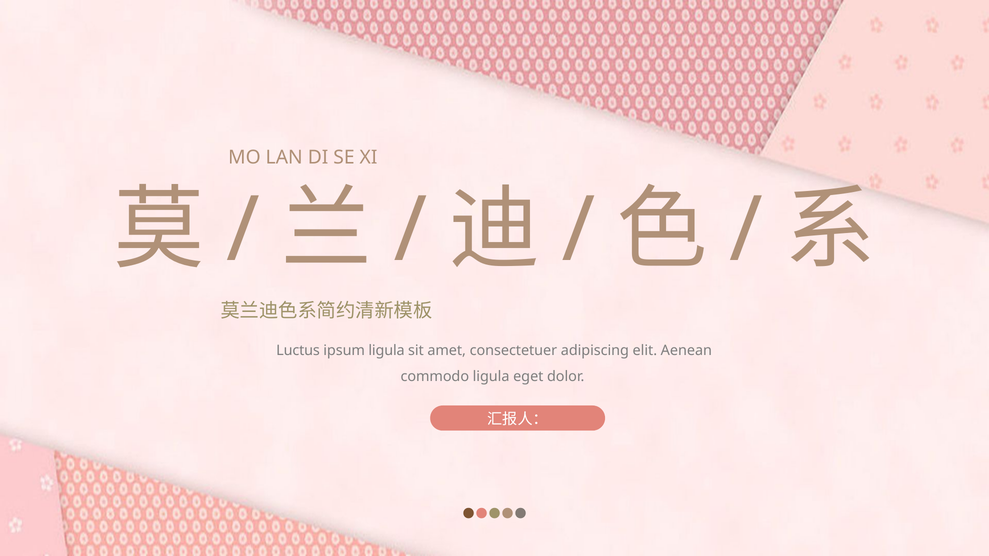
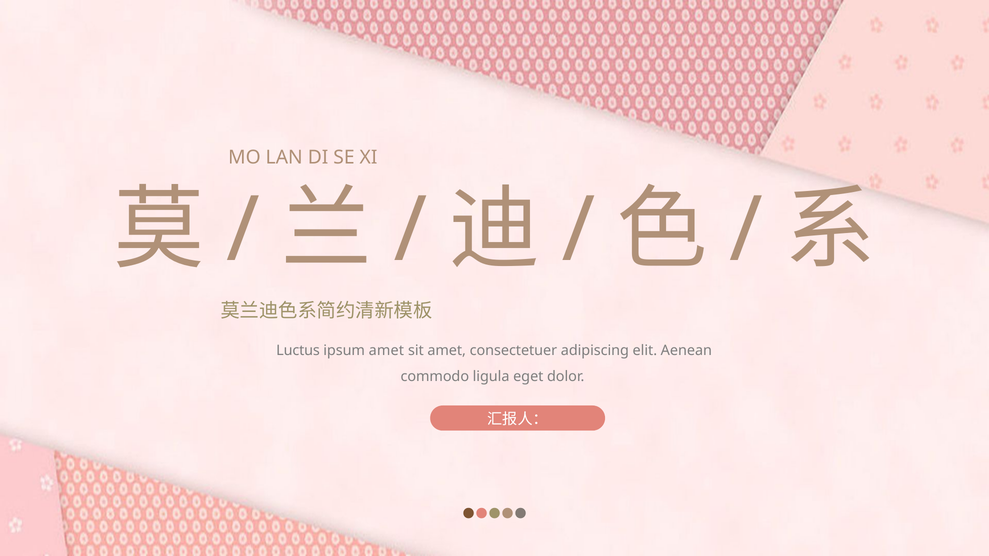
ipsum ligula: ligula -> amet
